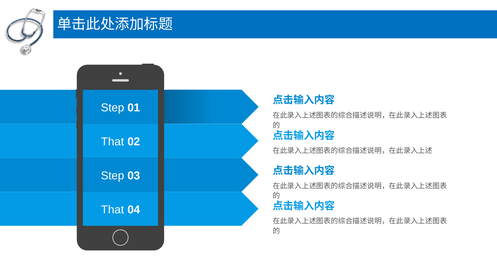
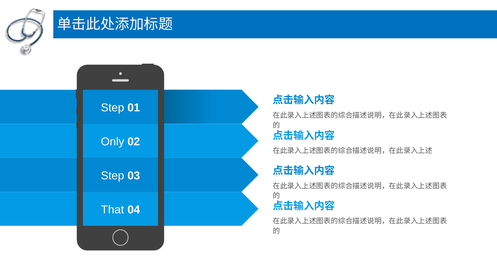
That at (113, 141): That -> Only
